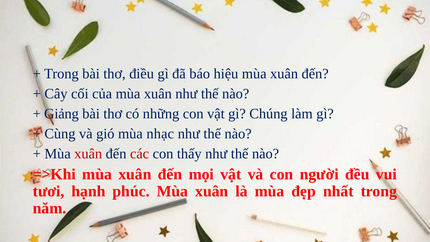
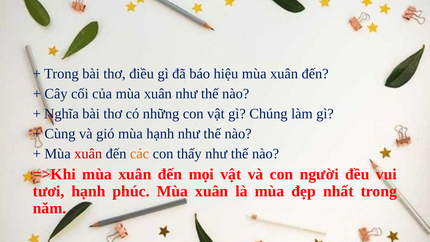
Giảng: Giảng -> Nghĩa
mùa nhạc: nhạc -> hạnh
các colour: red -> orange
